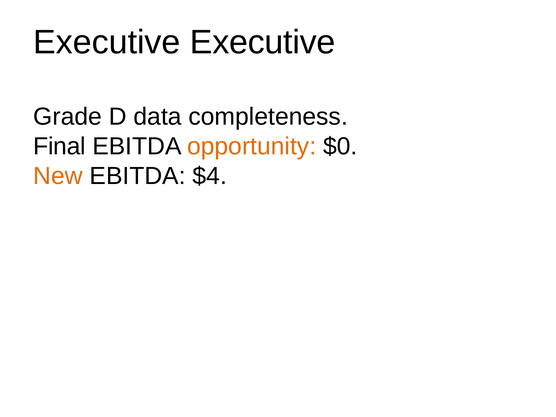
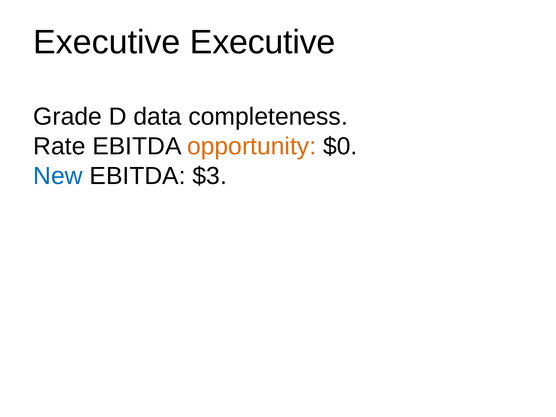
Final: Final -> Rate
New colour: orange -> blue
$4: $4 -> $3
